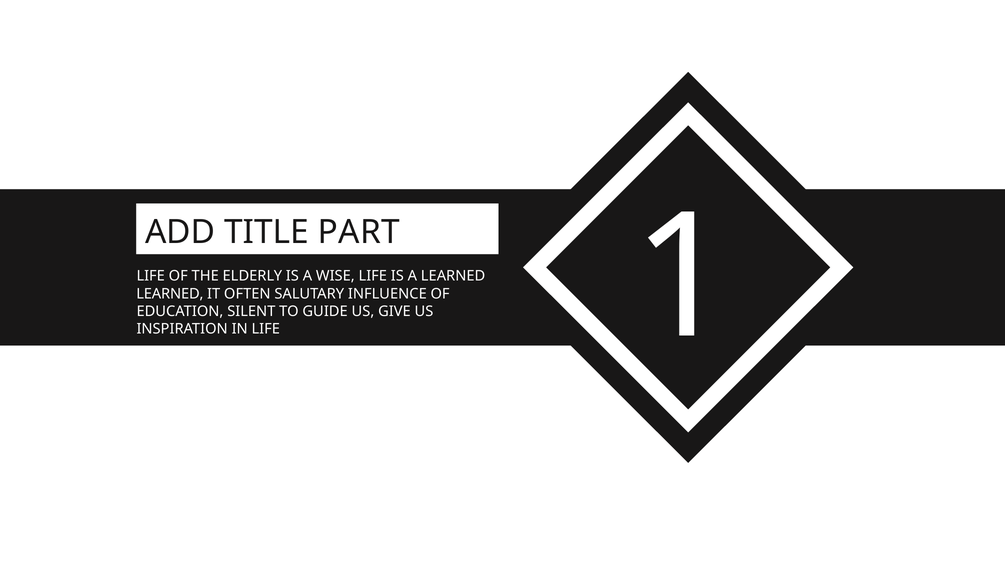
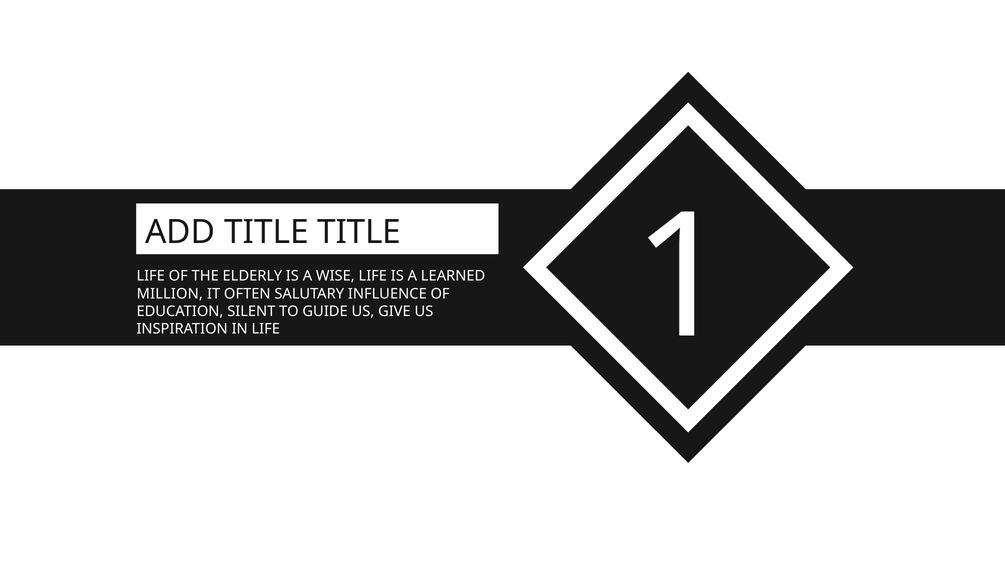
TITLE PART: PART -> TITLE
LEARNED at (170, 294): LEARNED -> MILLION
